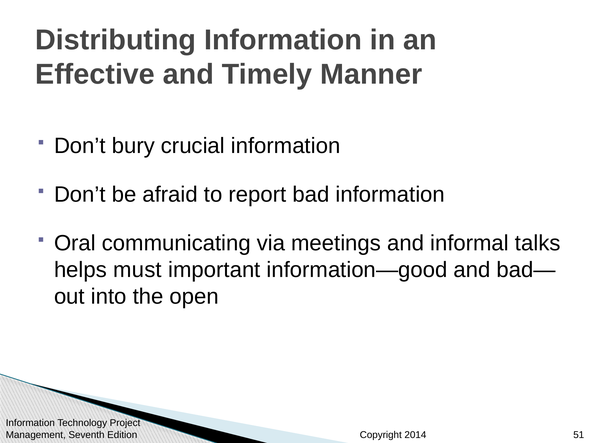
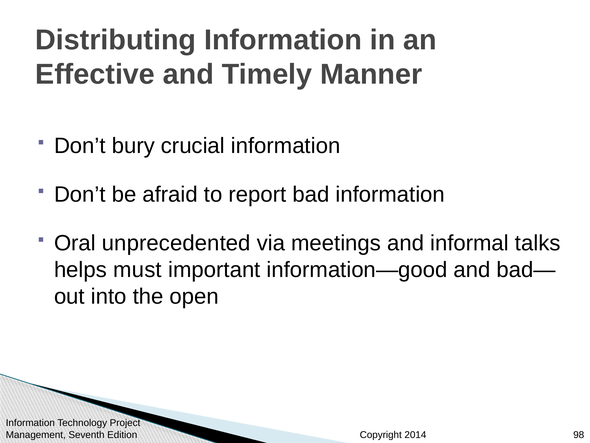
communicating: communicating -> unprecedented
51: 51 -> 98
